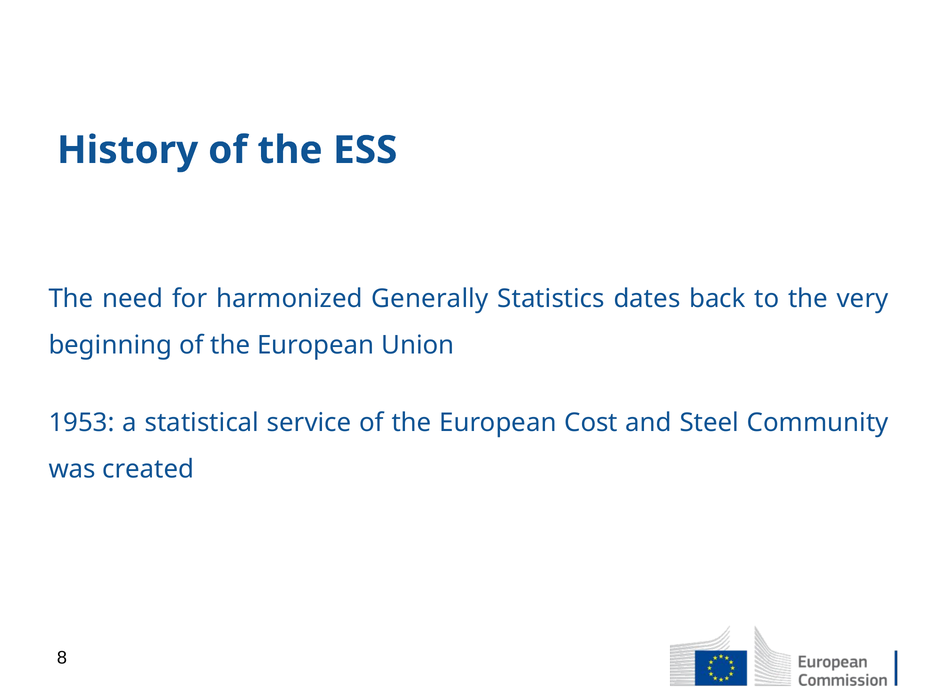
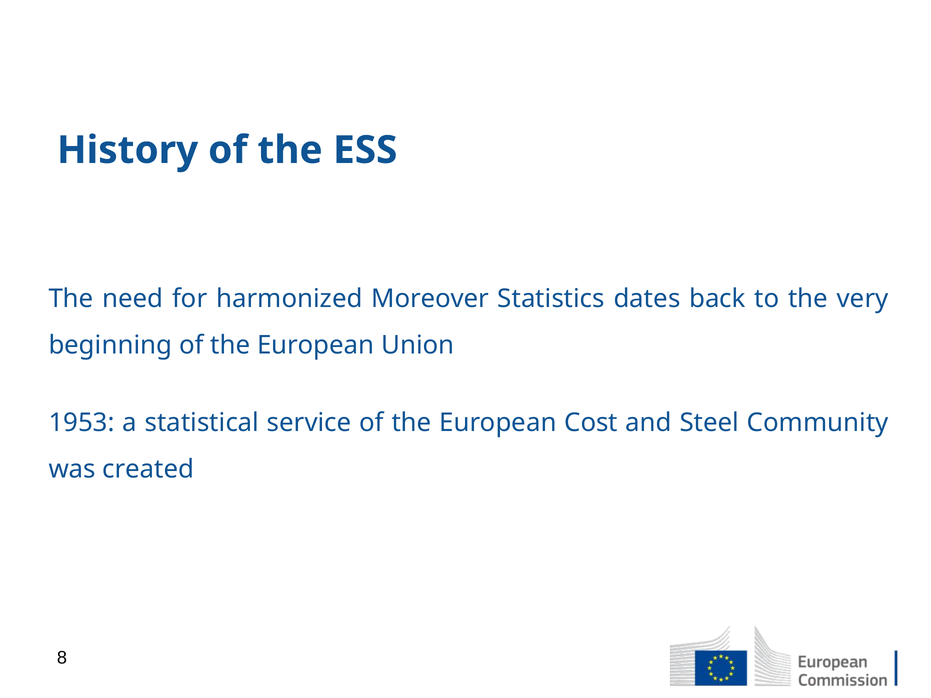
Generally: Generally -> Moreover
